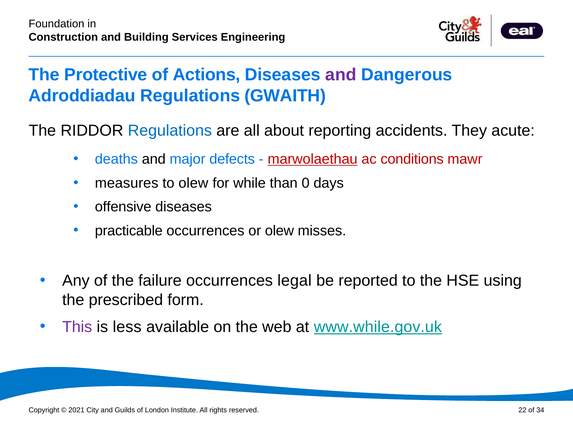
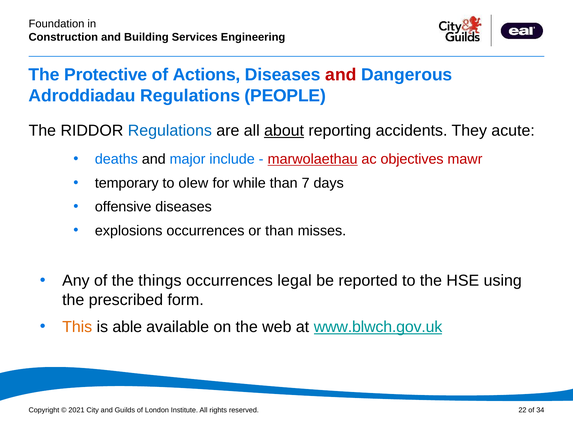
and at (341, 75) colour: purple -> red
GWAITH: GWAITH -> PEOPLE
about underline: none -> present
defects: defects -> include
conditions: conditions -> objectives
measures: measures -> temporary
0: 0 -> 7
practicable: practicable -> explosions
or olew: olew -> than
failure: failure -> things
This colour: purple -> orange
less: less -> able
www.while.gov.uk: www.while.gov.uk -> www.blwch.gov.uk
